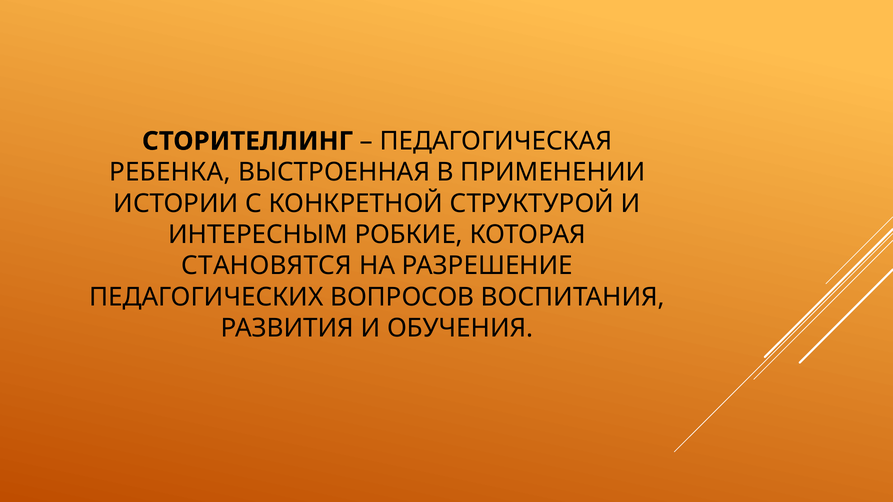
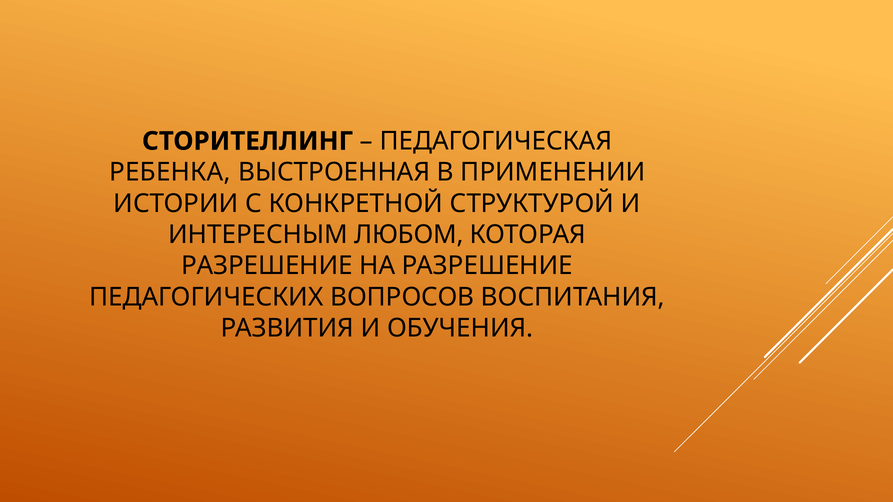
РОБКИЕ: РОБКИЕ -> ЛЮБОМ
СТАНОВЯТСЯ at (267, 266): СТАНОВЯТСЯ -> РАЗРЕШЕНИЕ
